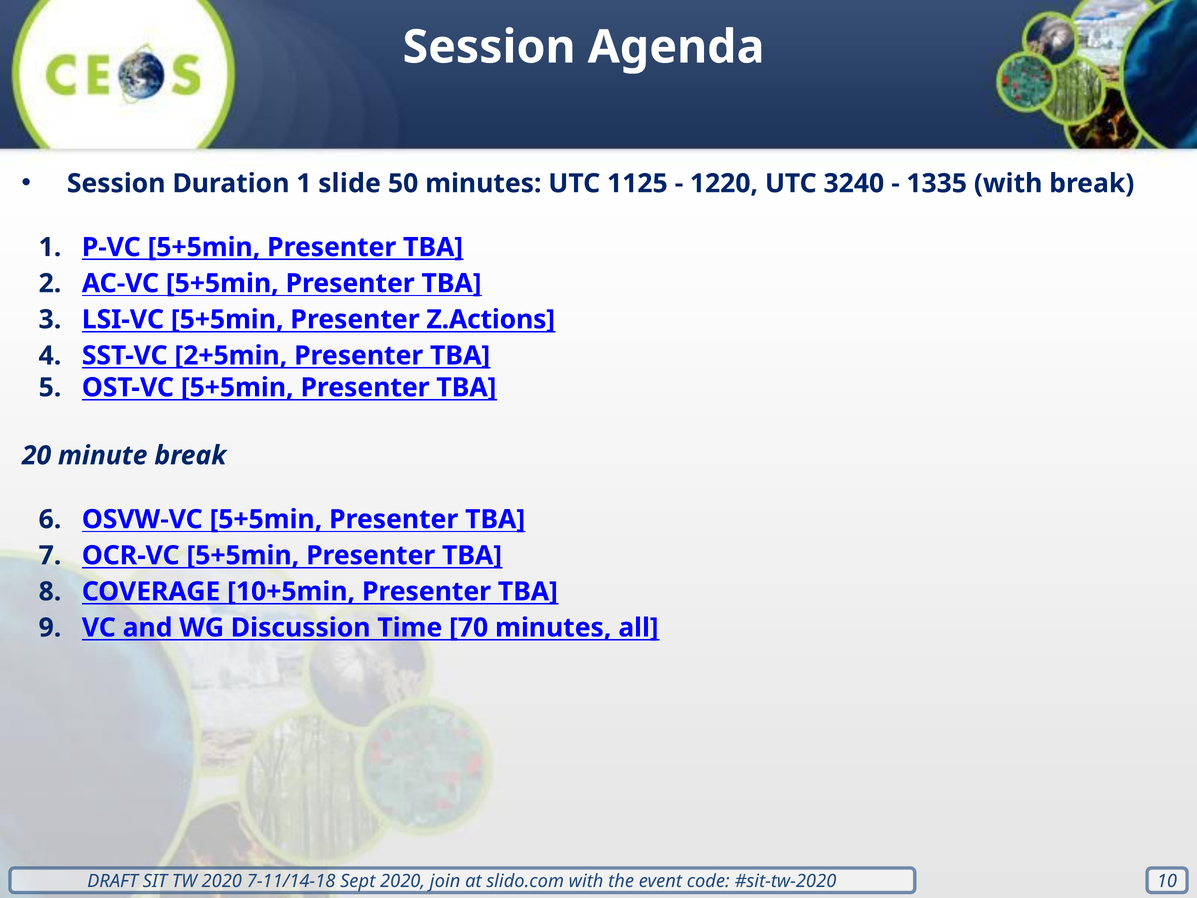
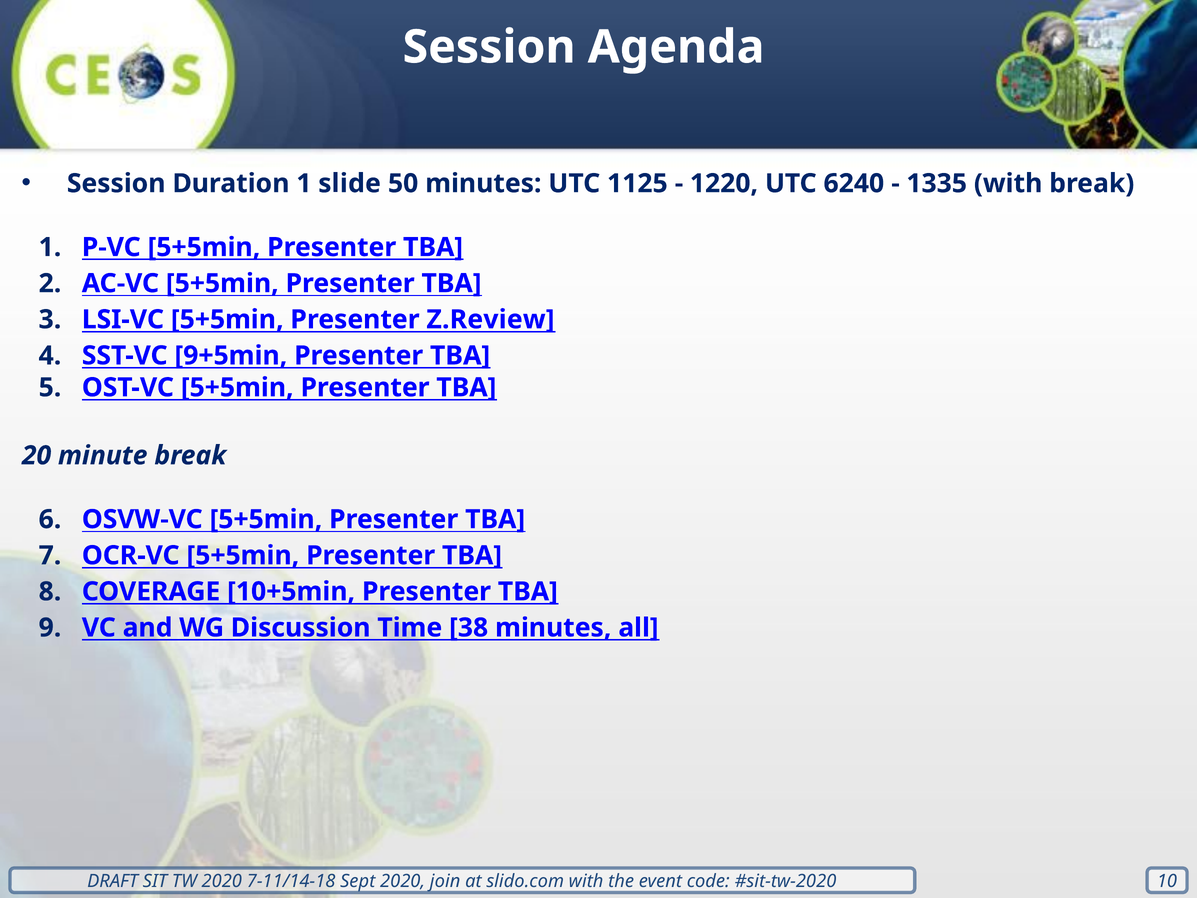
3240: 3240 -> 6240
Z.Actions: Z.Actions -> Z.Review
2+5min: 2+5min -> 9+5min
70: 70 -> 38
